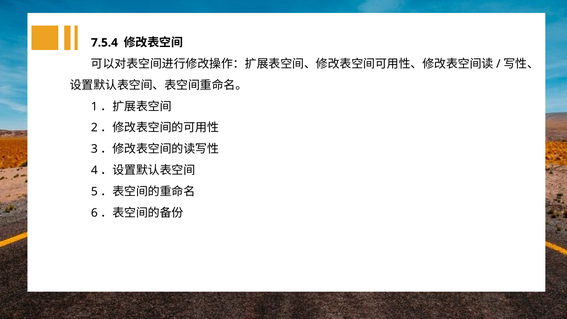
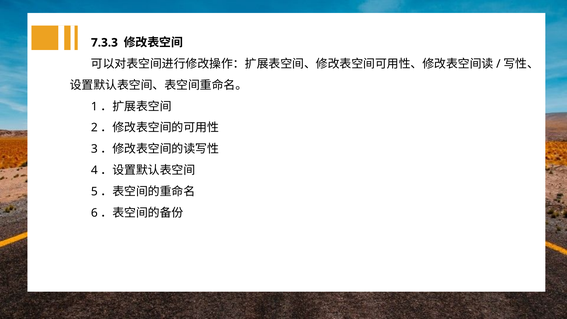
7.5.4: 7.5.4 -> 7.3.3
